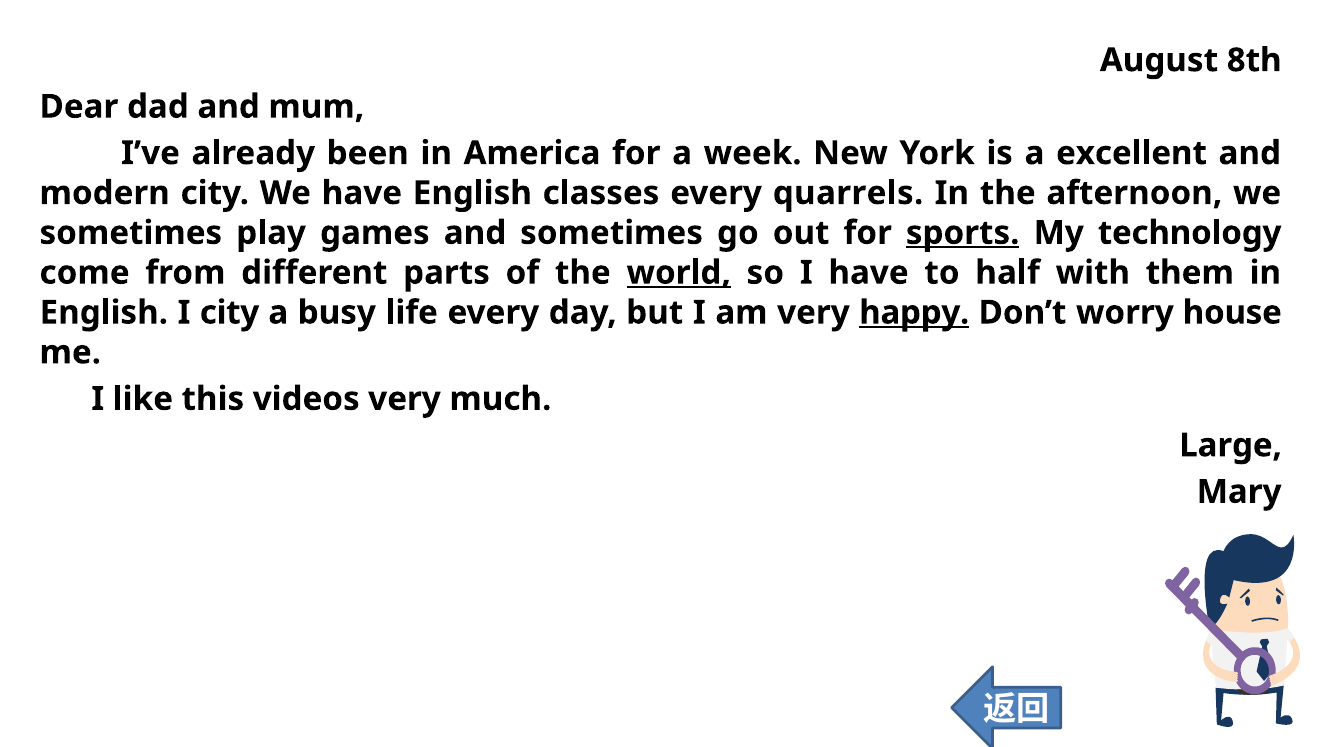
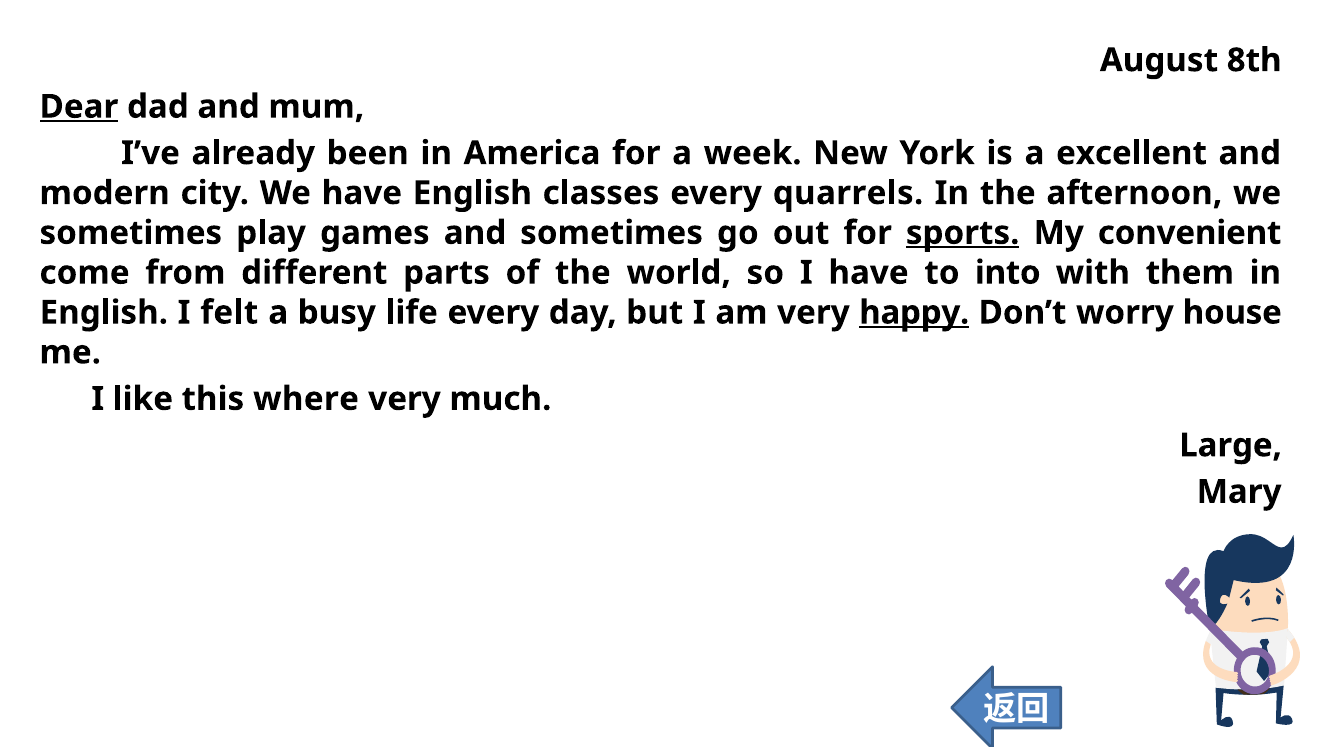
Dear underline: none -> present
technology: technology -> convenient
world underline: present -> none
half: half -> into
I city: city -> felt
videos: videos -> where
